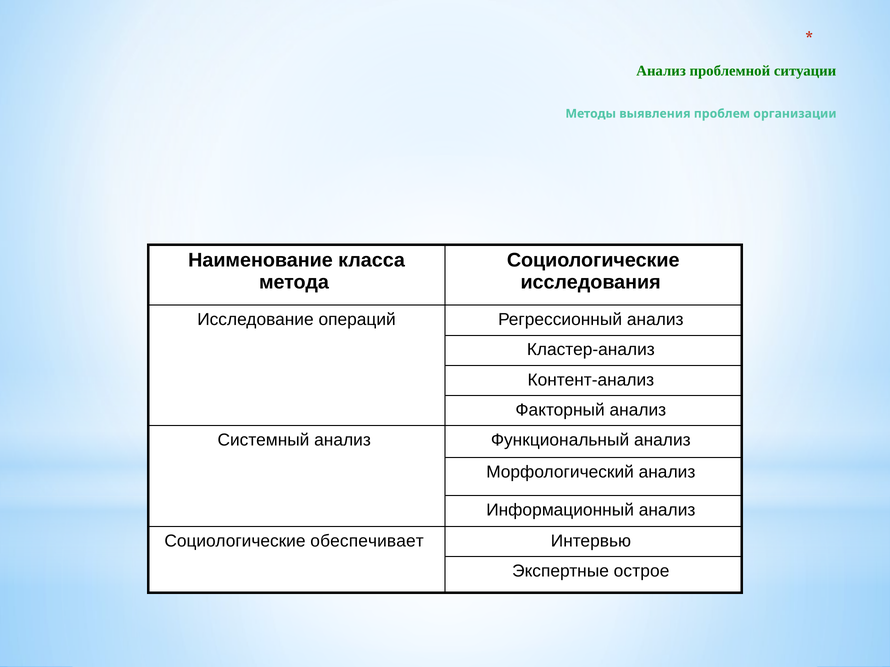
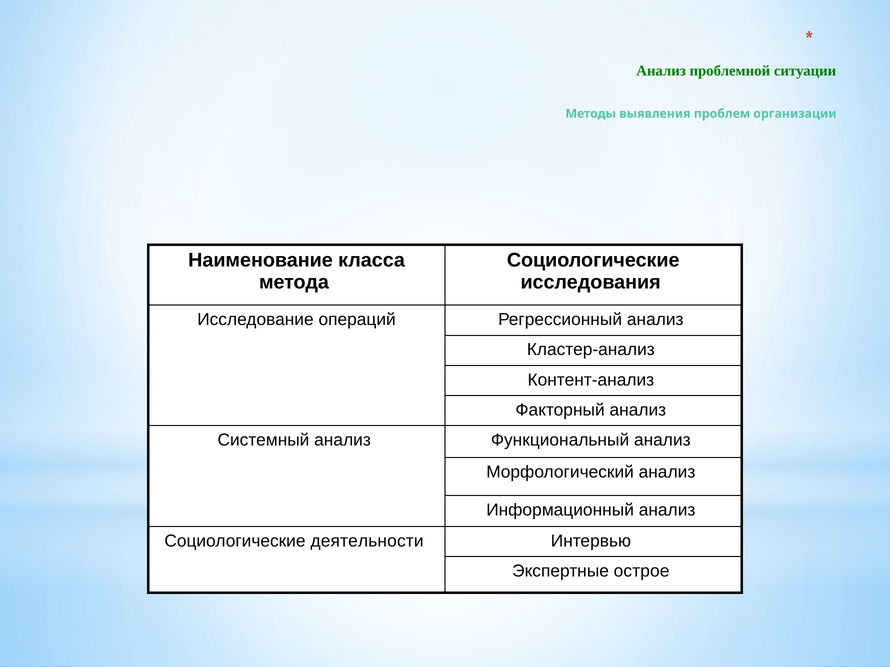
обеспечивает: обеспечивает -> деятельности
